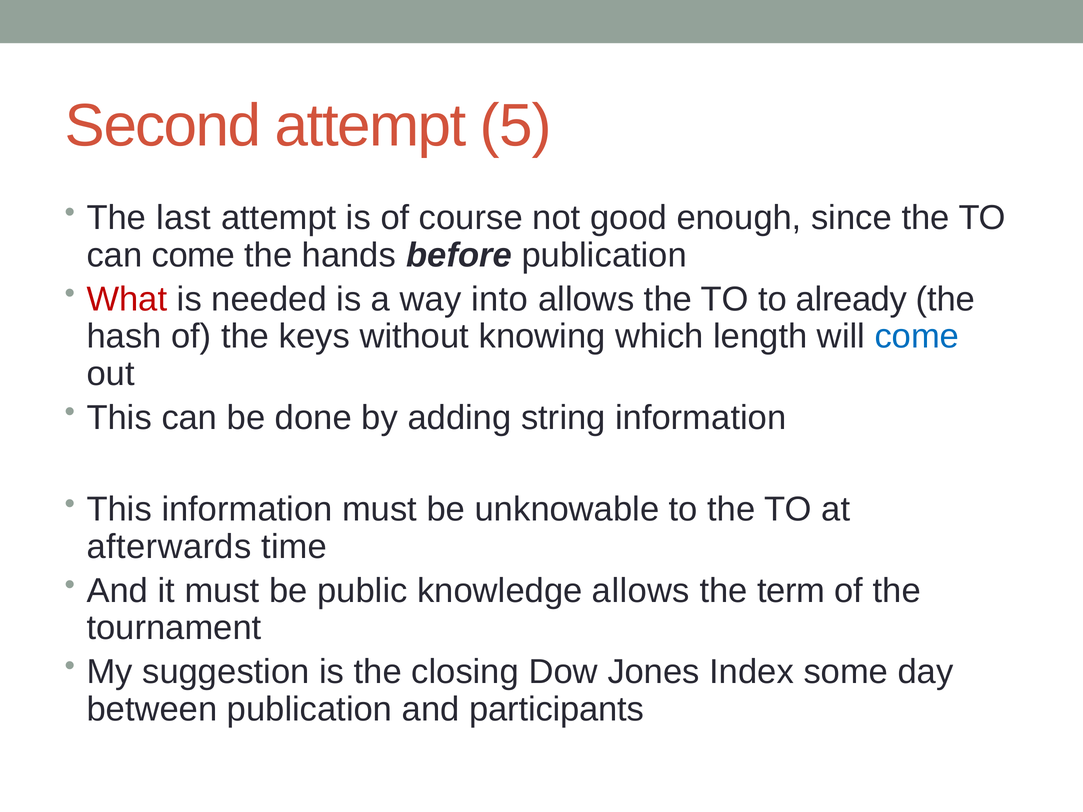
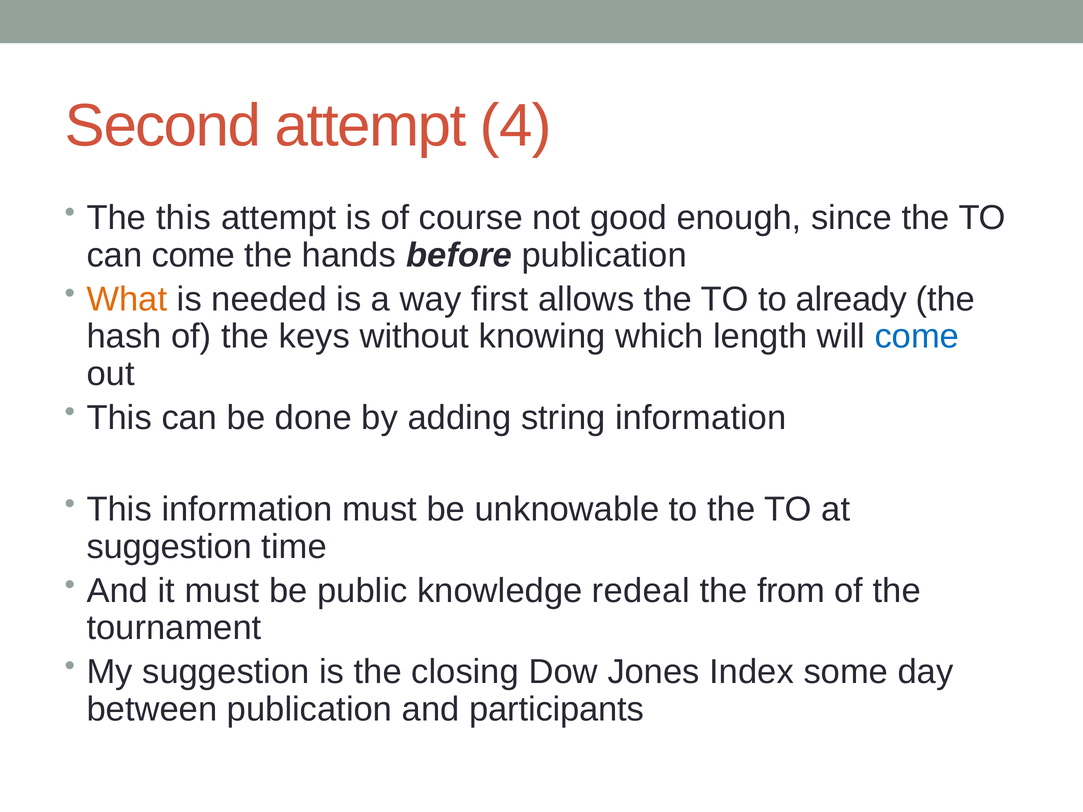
5: 5 -> 4
The last: last -> this
What colour: red -> orange
into: into -> first
afterwards at (169, 547): afterwards -> suggestion
knowledge allows: allows -> redeal
term: term -> from
